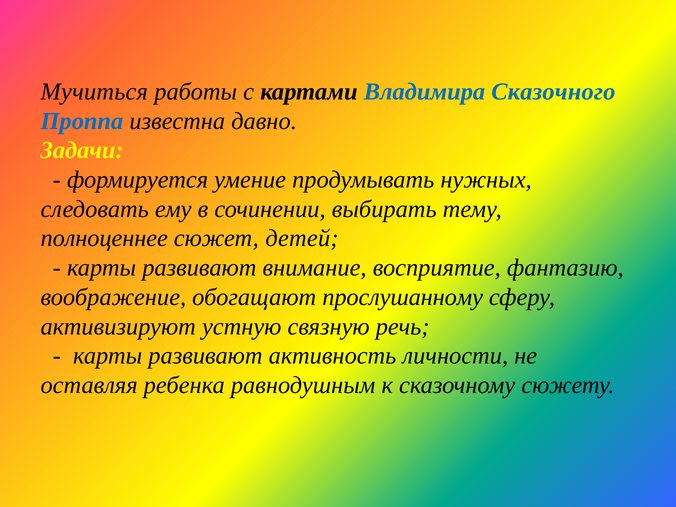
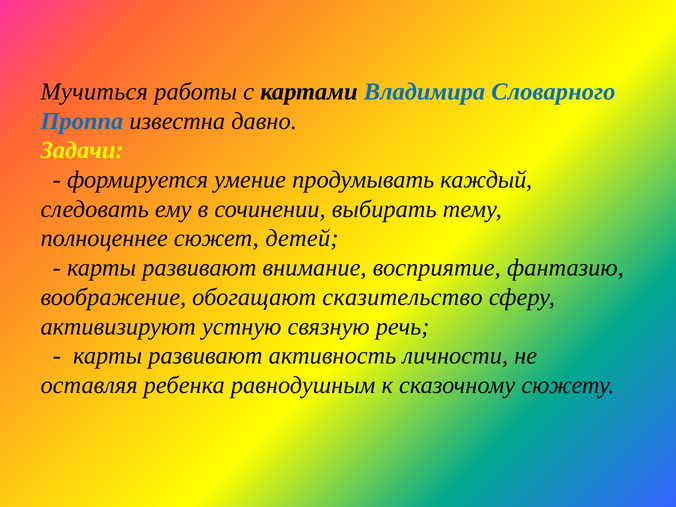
Сказочного: Сказочного -> Словарного
нужных: нужных -> каждый
прослушанному: прослушанному -> сказительство
